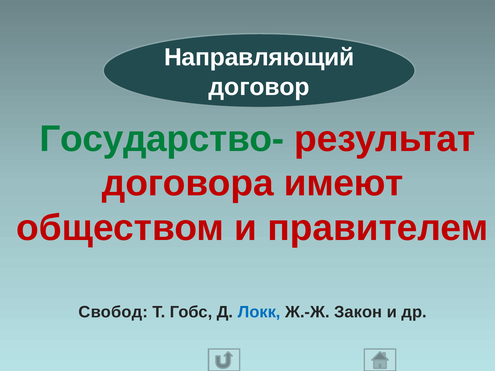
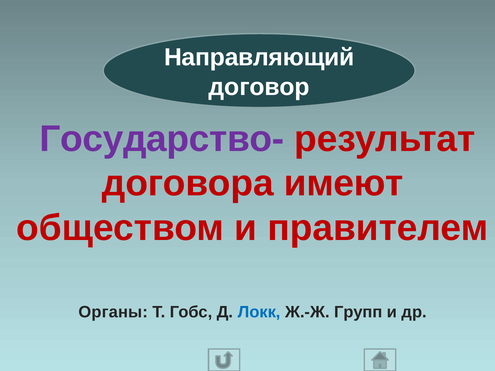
Государство- colour: green -> purple
Свобод: Свобод -> Органы
Закон: Закон -> Групп
